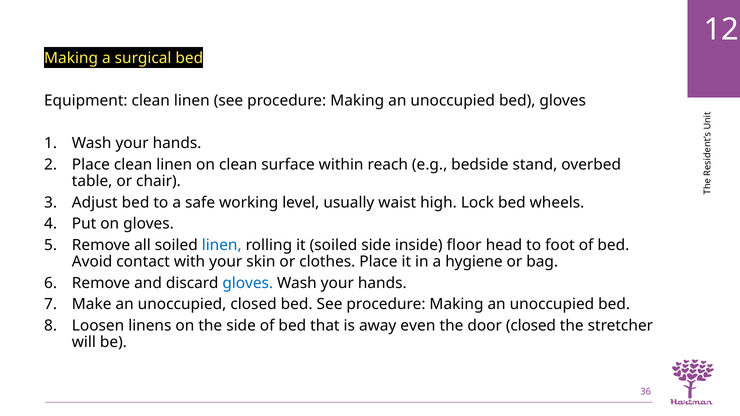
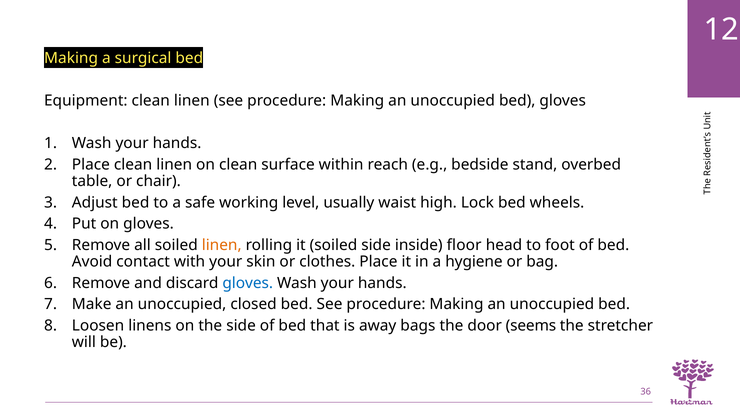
linen at (222, 245) colour: blue -> orange
even: even -> bags
door closed: closed -> seems
